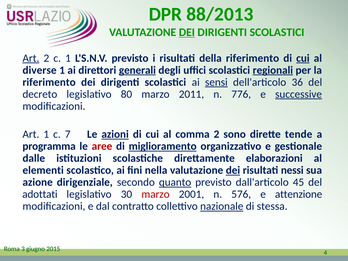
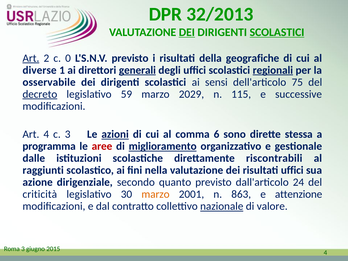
88/2013: 88/2013 -> 32/2013
SCOLASTICI at (277, 32) underline: none -> present
c 1: 1 -> 0
della riferimento: riferimento -> geografiche
cui at (303, 58) underline: present -> none
riferimento at (49, 82): riferimento -> osservabile
sensi underline: present -> none
36: 36 -> 75
decreto underline: none -> present
80: 80 -> 59
2011: 2011 -> 2029
776: 776 -> 115
successive underline: present -> none
Art 1: 1 -> 4
c 7: 7 -> 3
comma 2: 2 -> 6
tende: tende -> stessa
elaborazioni: elaborazioni -> riscontrabili
elementi: elementi -> raggiunti
dei at (233, 170) underline: present -> none
risultati nessi: nessi -> uffici
quanto underline: present -> none
45: 45 -> 24
adottati: adottati -> criticità
marzo at (155, 194) colour: red -> orange
576: 576 -> 863
stessa: stessa -> valore
